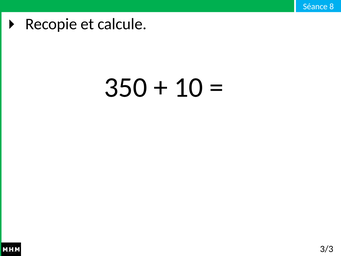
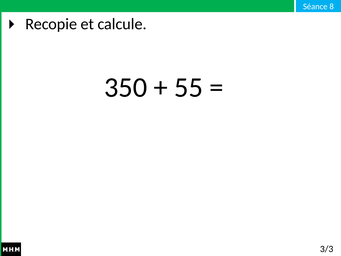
10: 10 -> 55
